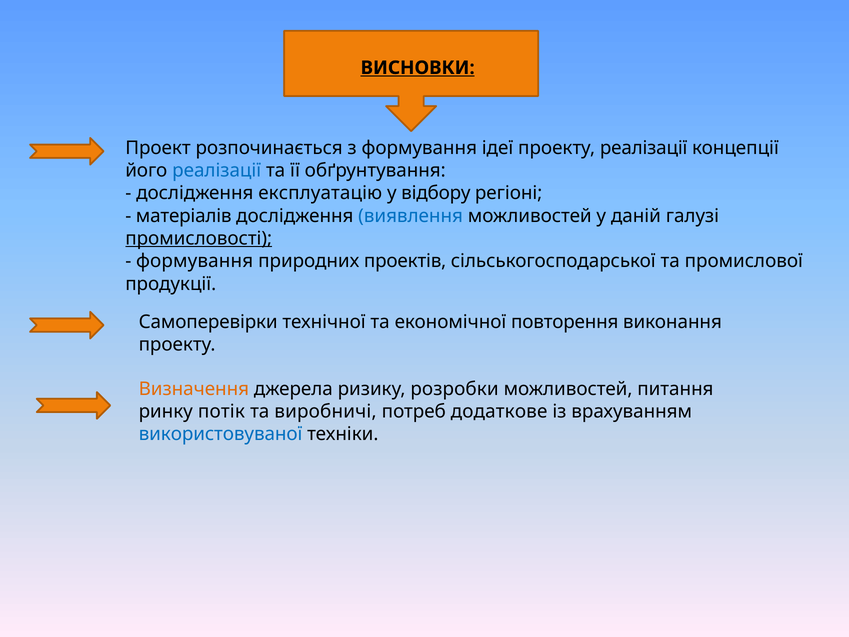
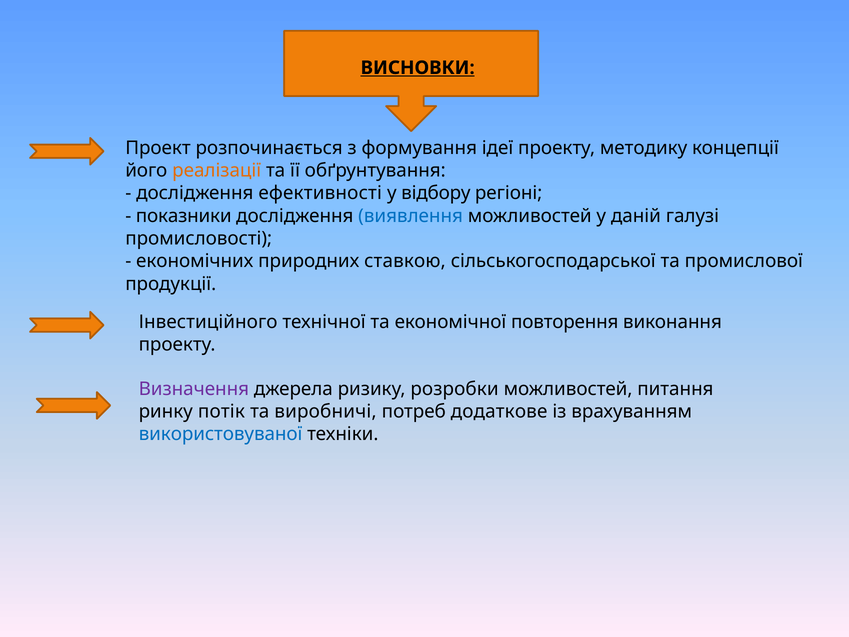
проекту реалізації: реалізації -> методику
реалізації at (217, 171) colour: blue -> orange
експлуатацію: експлуатацію -> ефективності
матеріалів: матеріалів -> показники
промисловості underline: present -> none
формування at (195, 261): формування -> економічних
проектів: проектів -> ставкою
Самоперевірки: Самоперевірки -> Інвестиційного
Визначення colour: orange -> purple
